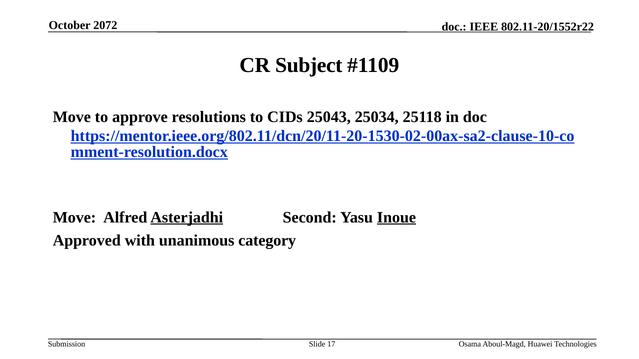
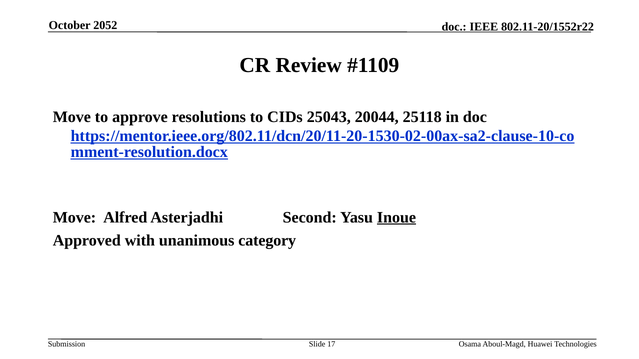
2072: 2072 -> 2052
Subject: Subject -> Review
25034: 25034 -> 20044
Asterjadhi underline: present -> none
